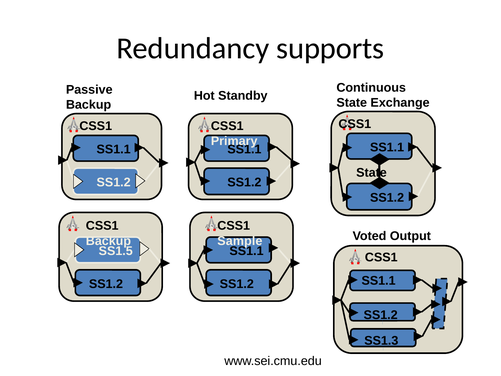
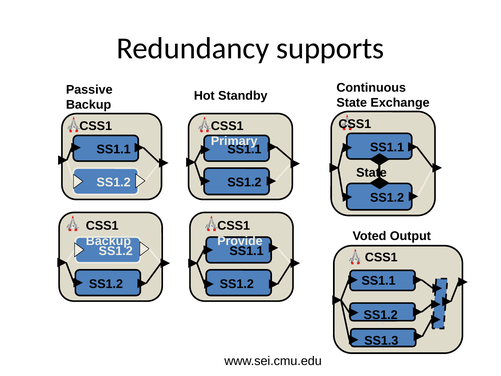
Sample: Sample -> Provide
SS1.5 at (116, 251): SS1.5 -> SS1.2
